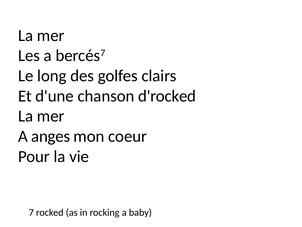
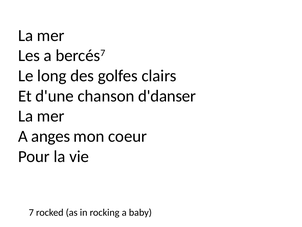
d'rocked: d'rocked -> d'danser
